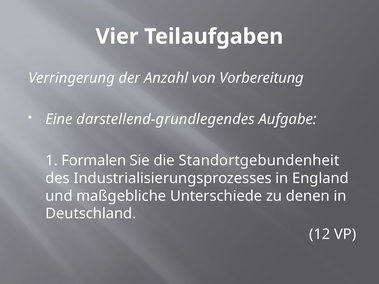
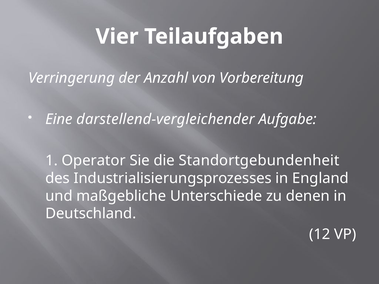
darstellend-grundlegendes: darstellend-grundlegendes -> darstellend-vergleichender
Formalen: Formalen -> Operator
